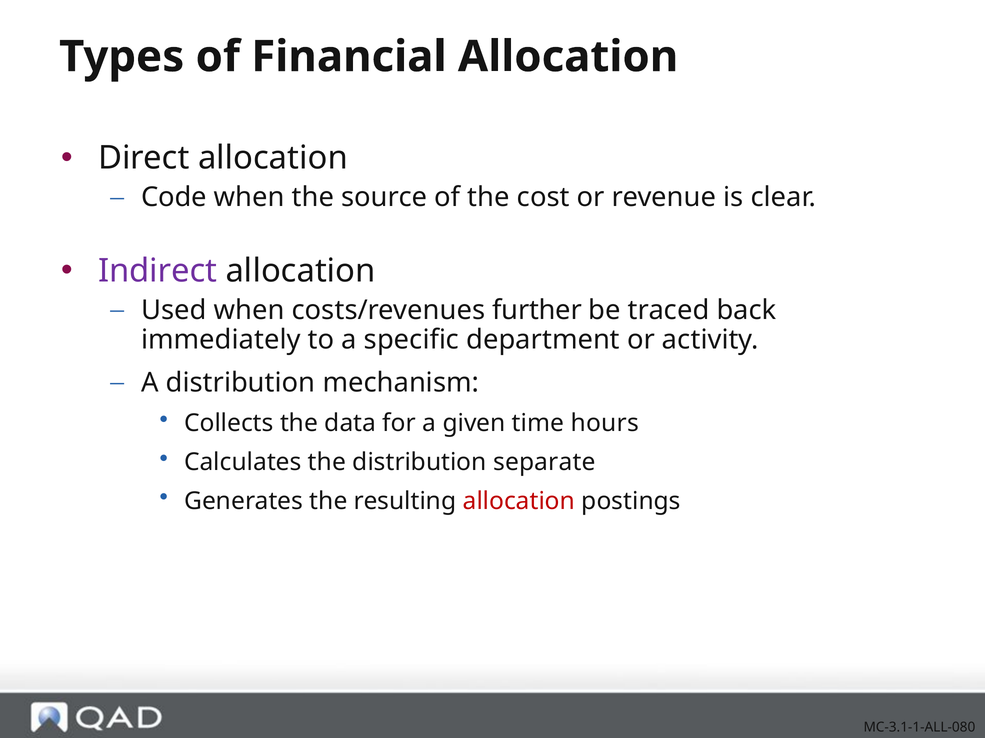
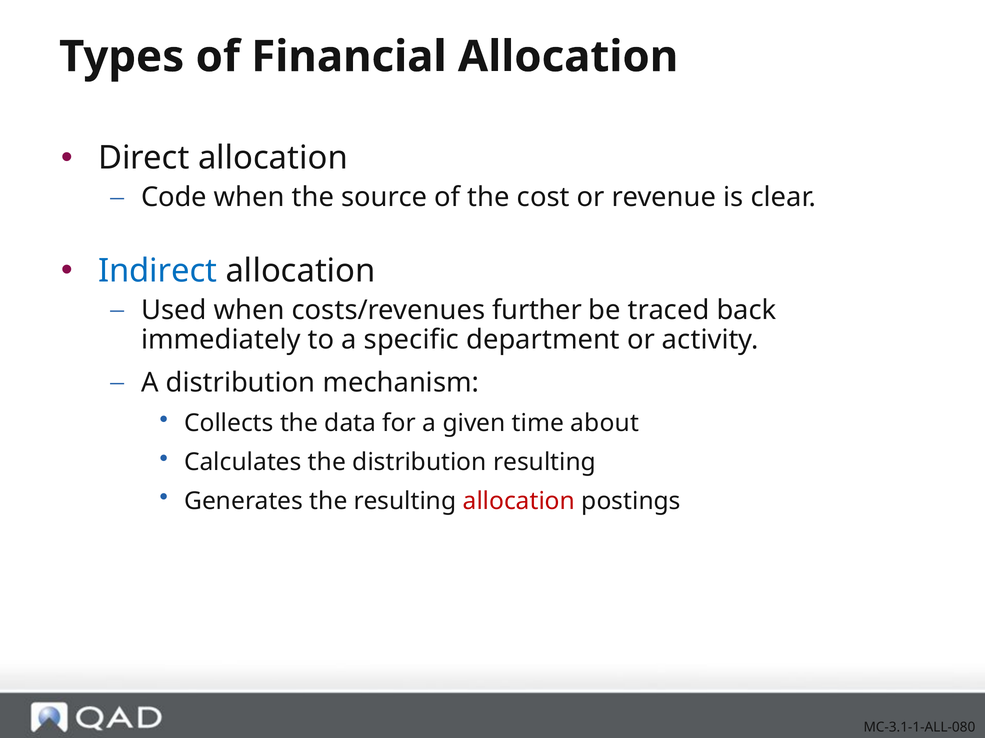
Indirect colour: purple -> blue
hours: hours -> about
distribution separate: separate -> resulting
